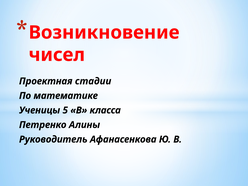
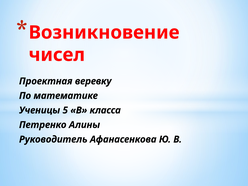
стадии: стадии -> веревку
